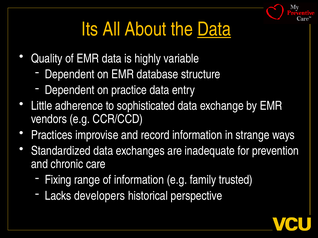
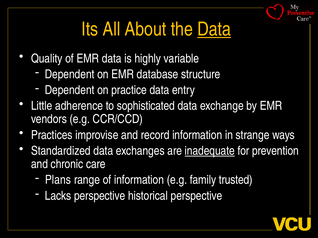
inadequate underline: none -> present
Fixing: Fixing -> Plans
Lacks developers: developers -> perspective
